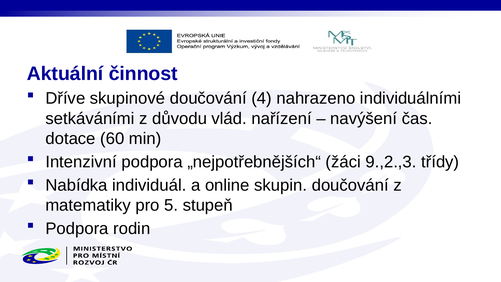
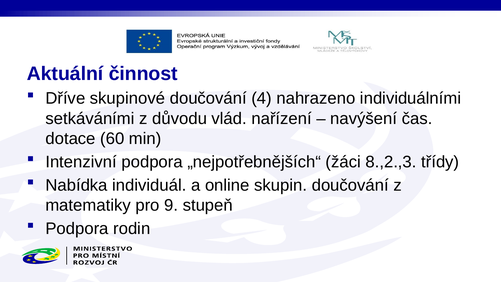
9.,2.,3: 9.,2.,3 -> 8.,2.,3
5: 5 -> 9
